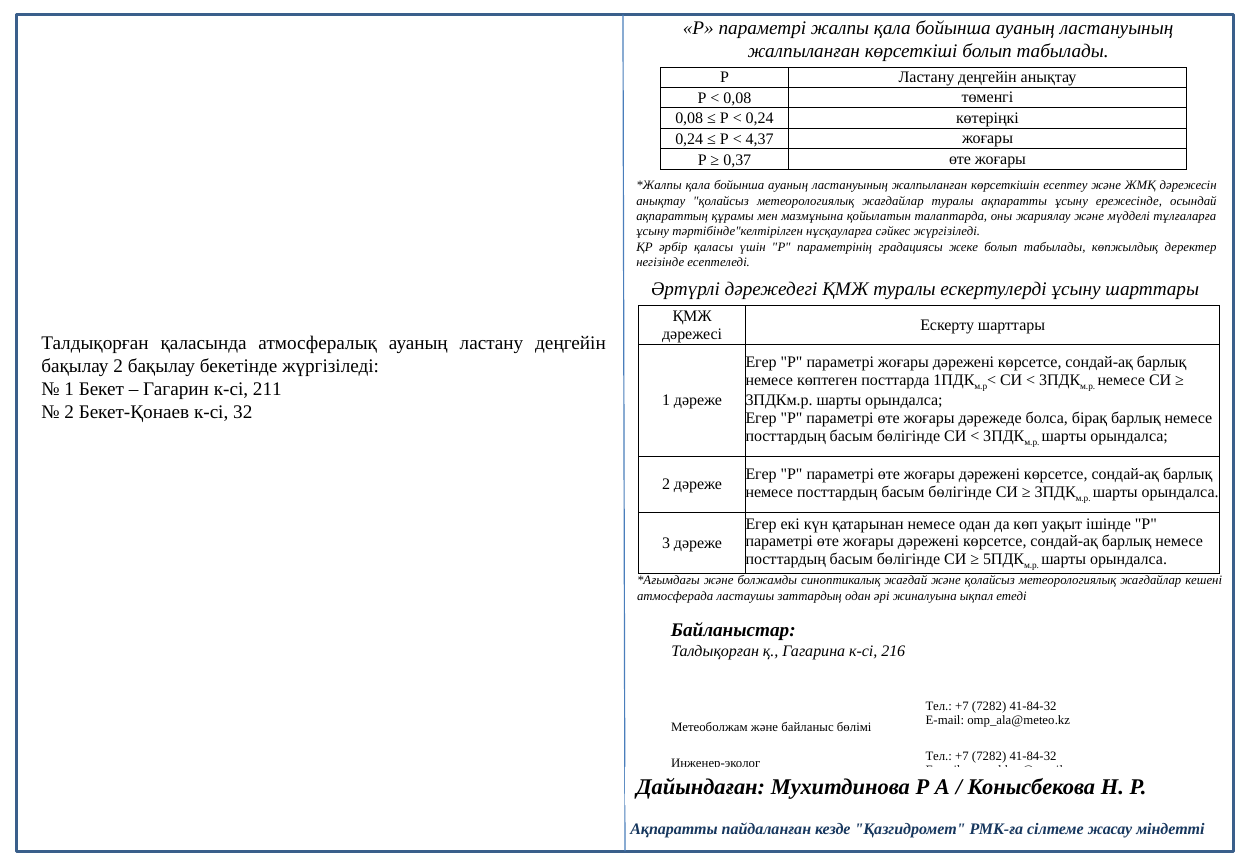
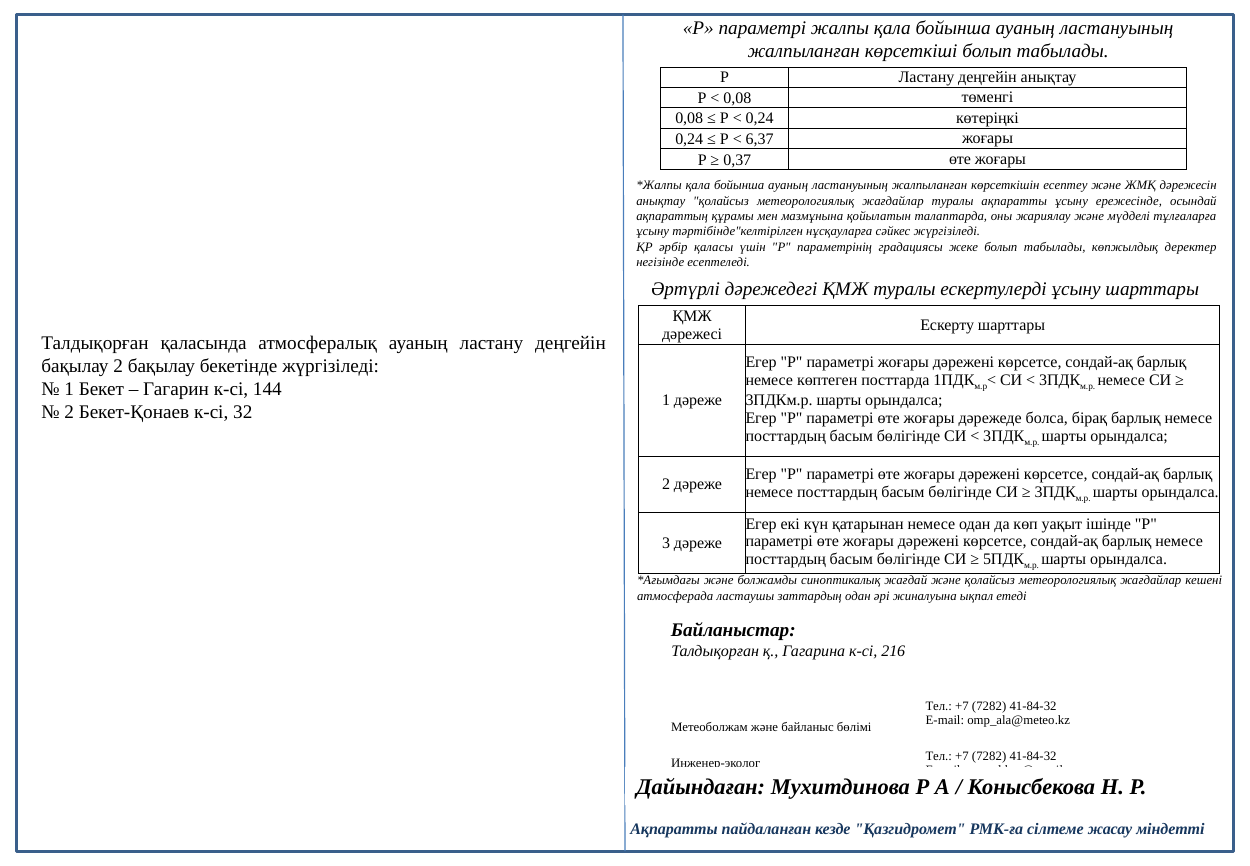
4,37: 4,37 -> 6,37
211: 211 -> 144
